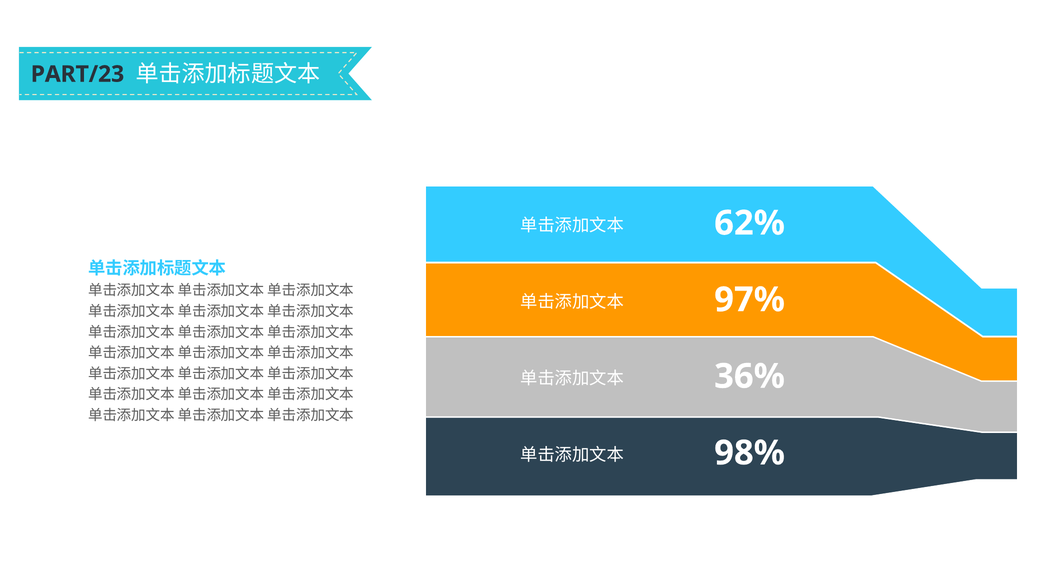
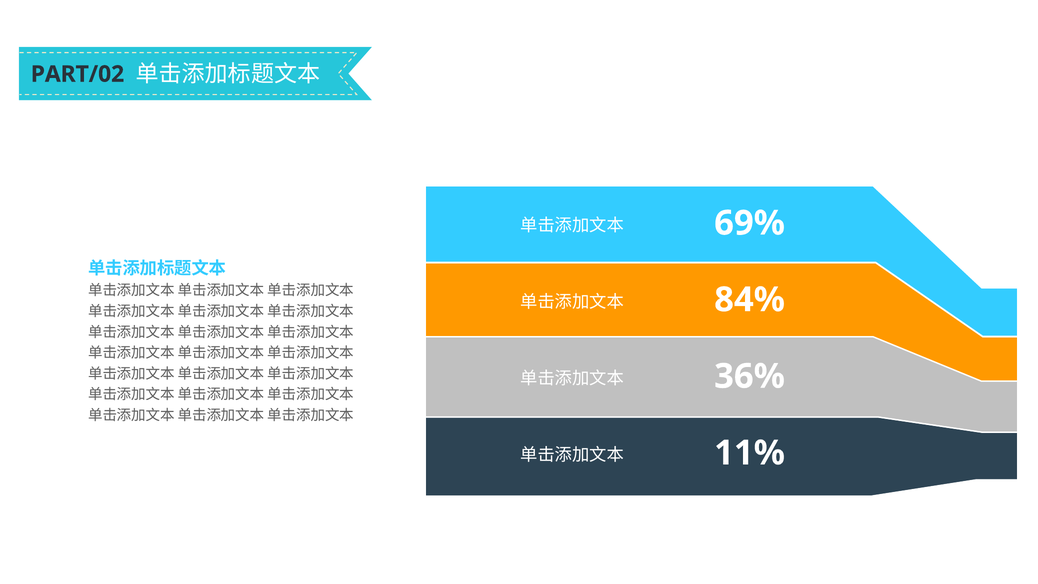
PART/23: PART/23 -> PART/02
62%: 62% -> 69%
97%: 97% -> 84%
98%: 98% -> 11%
